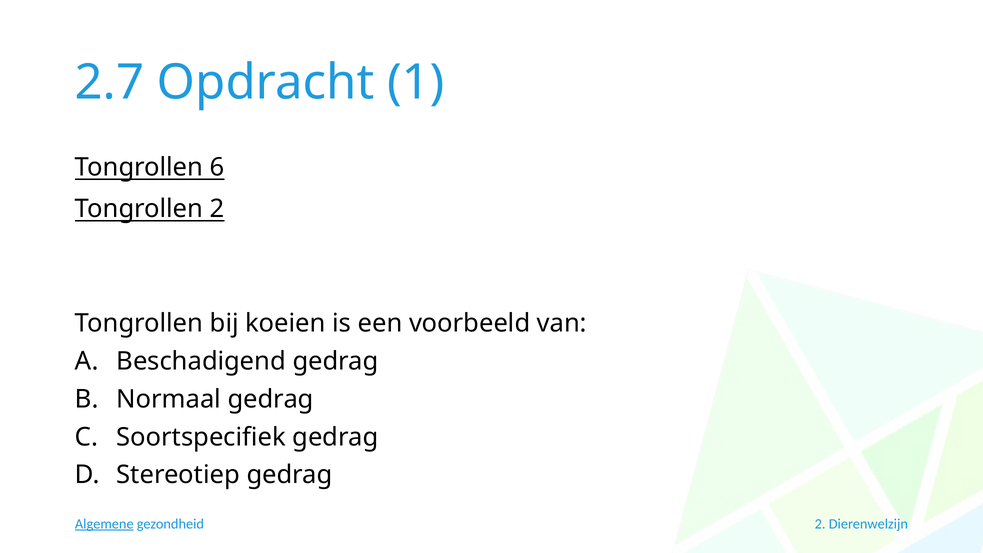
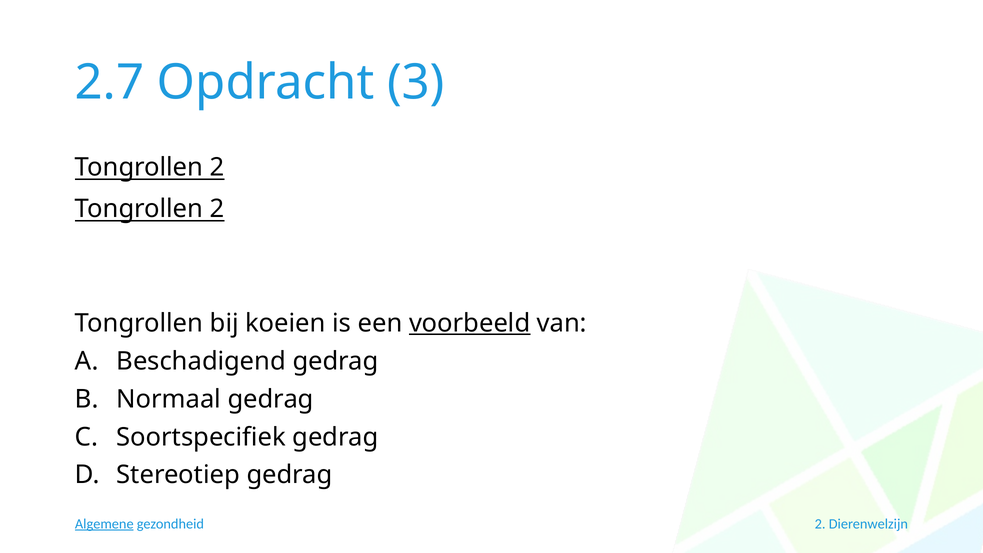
1: 1 -> 3
6 at (217, 167): 6 -> 2
voorbeeld underline: none -> present
